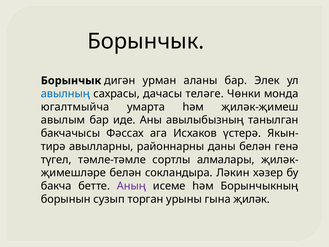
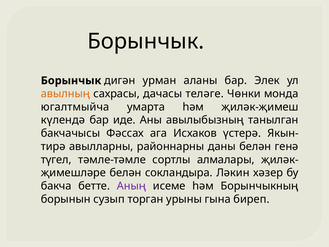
авылның colour: blue -> orange
авылым: авылым -> күлендә
җиләк: җиләк -> биреп
